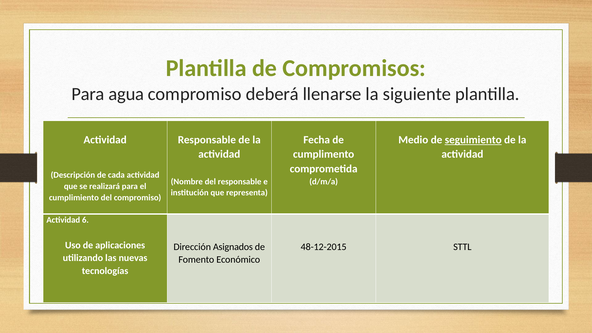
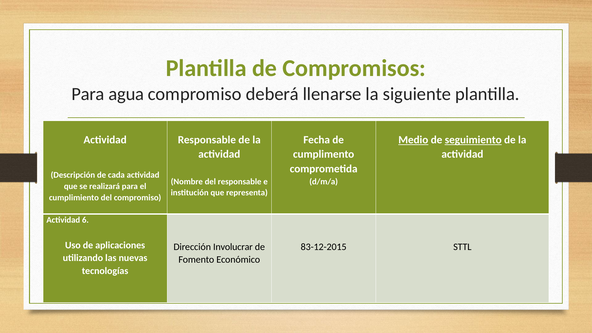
Medio underline: none -> present
Asignados: Asignados -> Involucrar
48-12-2015: 48-12-2015 -> 83-12-2015
